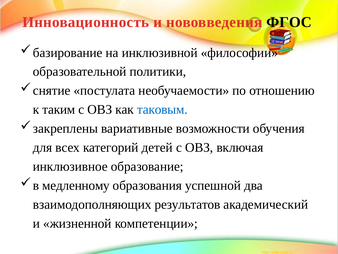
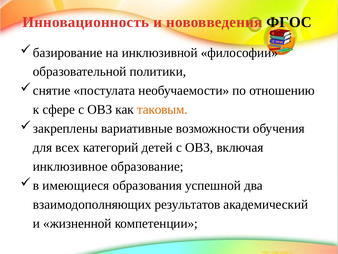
таким: таким -> сфере
таковым colour: blue -> orange
медленному: медленному -> имеющиеся
